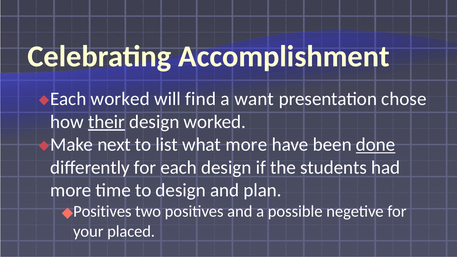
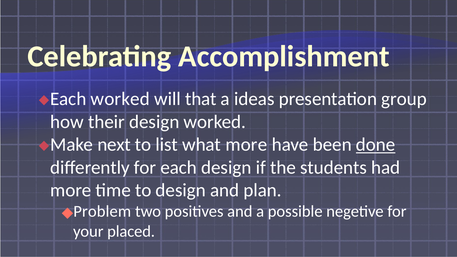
find: find -> that
want: want -> ideas
chose: chose -> group
their underline: present -> none
Positives at (102, 212): Positives -> Problem
